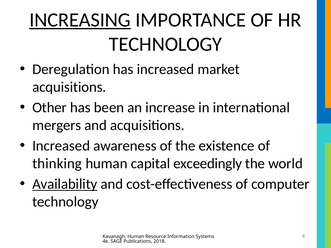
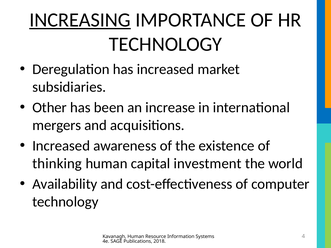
acquisitions at (69, 87): acquisitions -> subsidiaries
exceedingly: exceedingly -> investment
Availability underline: present -> none
